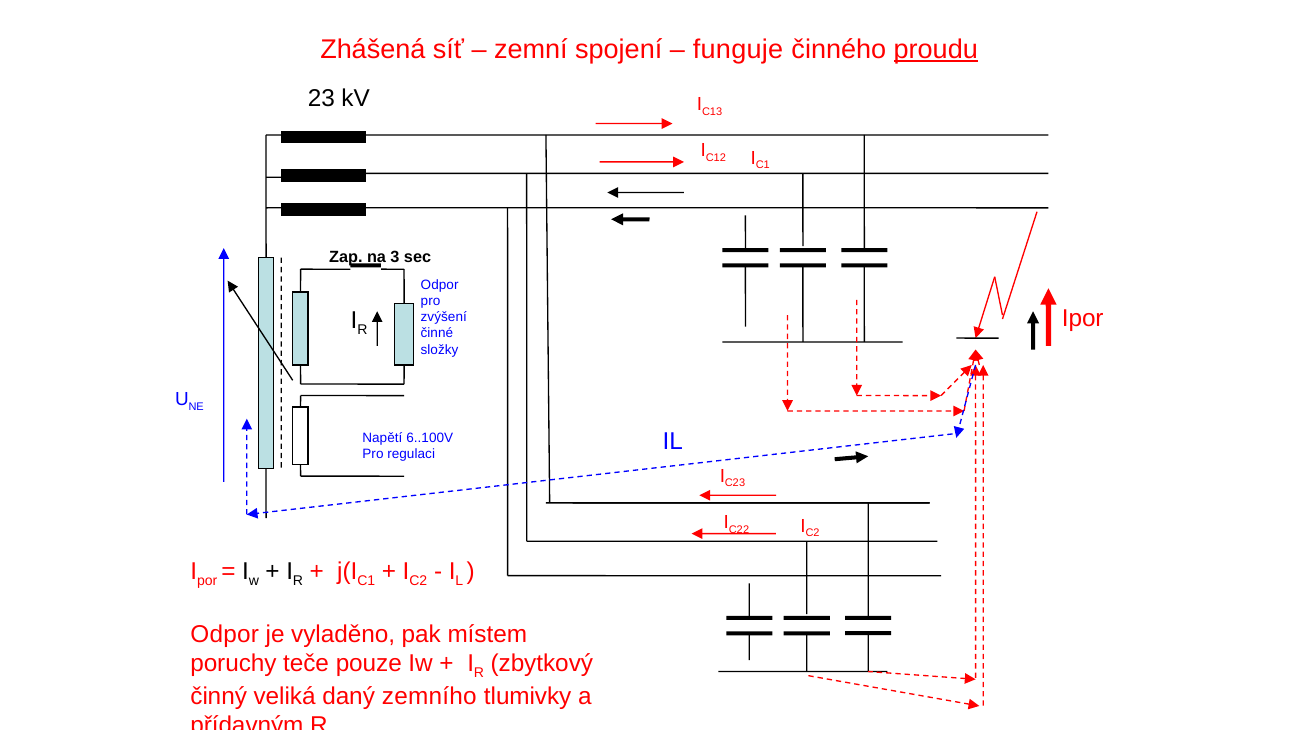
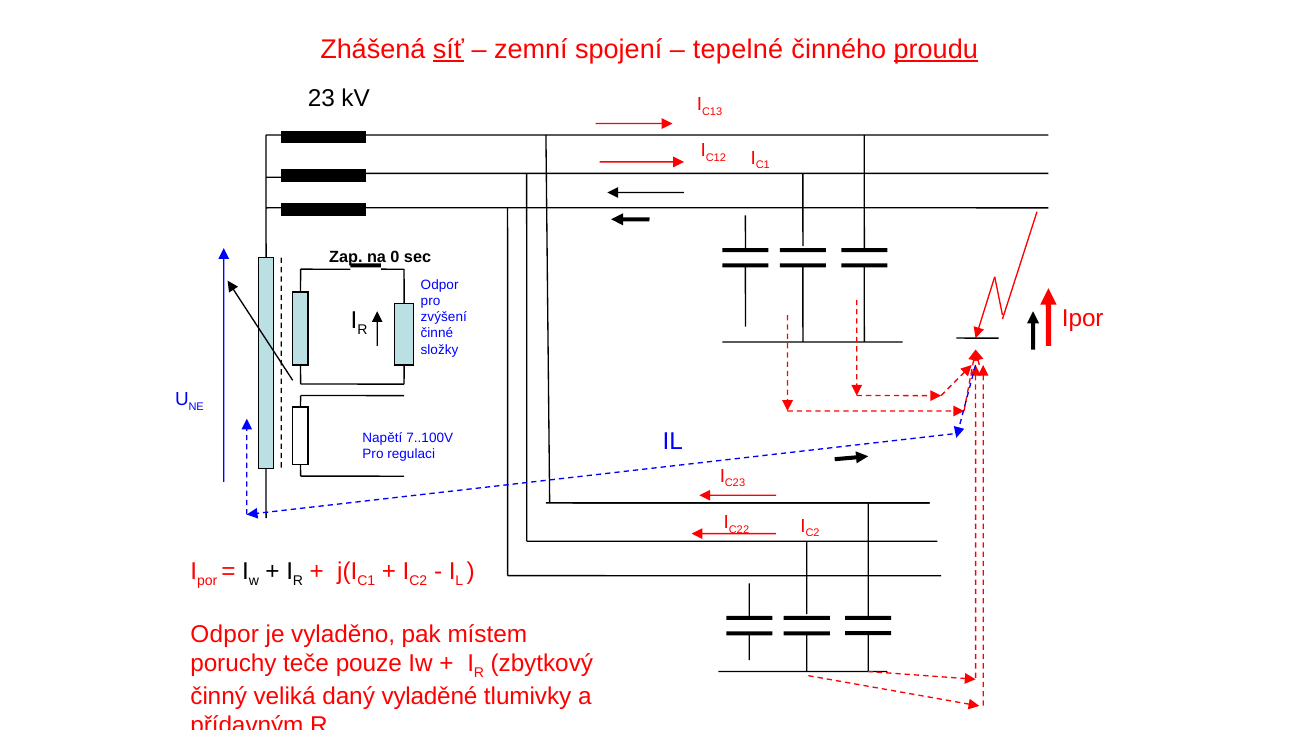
síť underline: none -> present
funguje: funguje -> tepelné
3: 3 -> 0
6..100V: 6..100V -> 7..100V
zemního: zemního -> vyladěné
